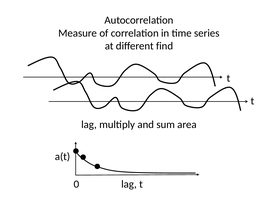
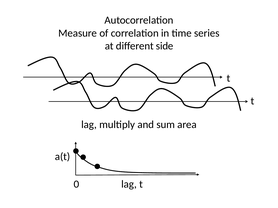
find: find -> side
